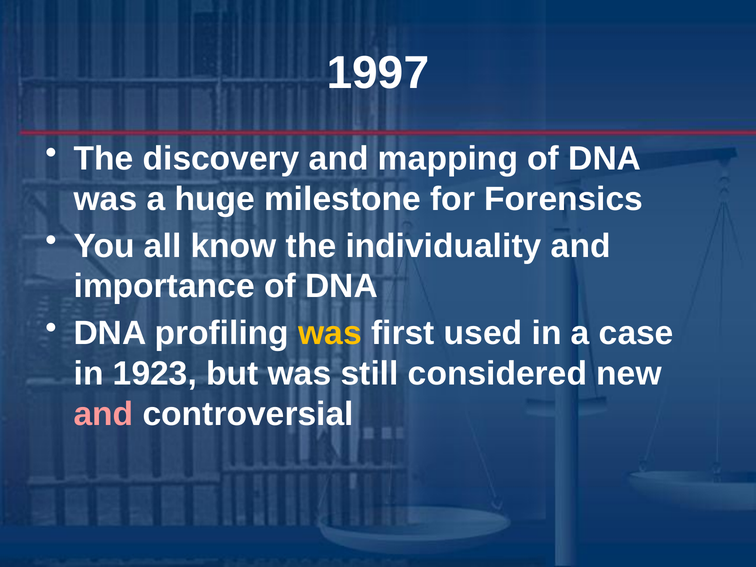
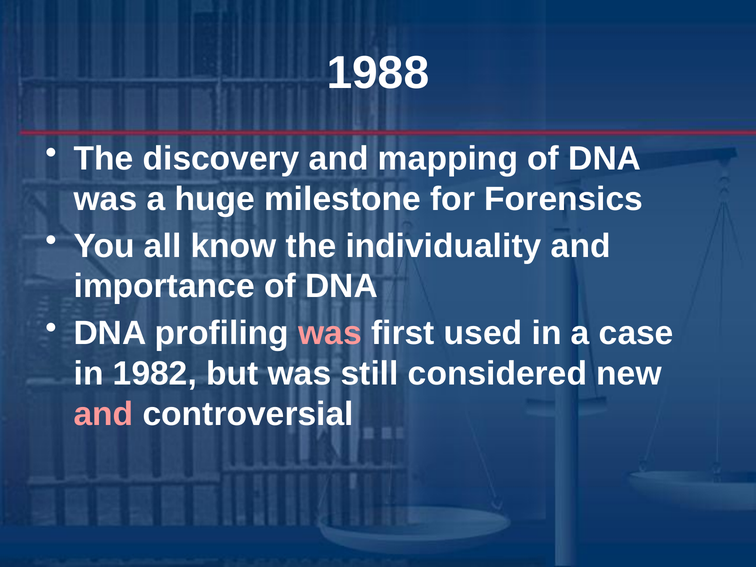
1997: 1997 -> 1988
was at (330, 333) colour: yellow -> pink
1923: 1923 -> 1982
